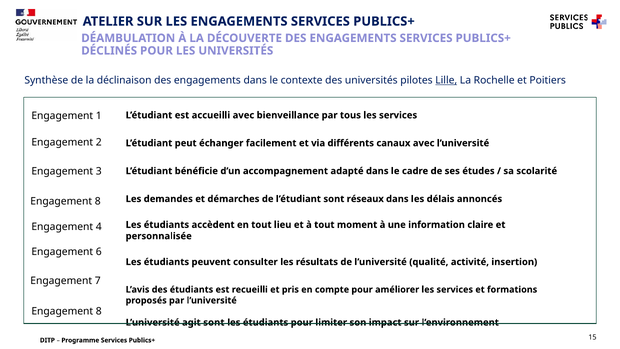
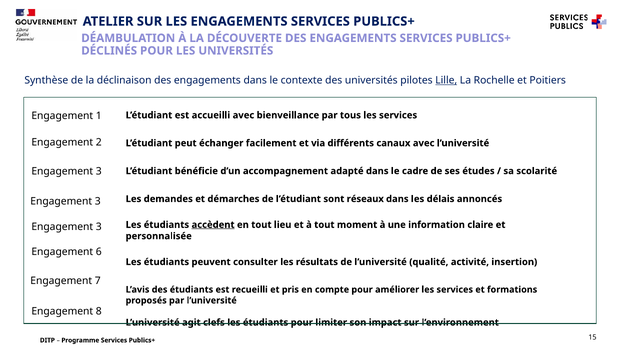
8 at (98, 201): 8 -> 3
accèdent underline: none -> present
4 at (99, 227): 4 -> 3
agit sont: sont -> clefs
